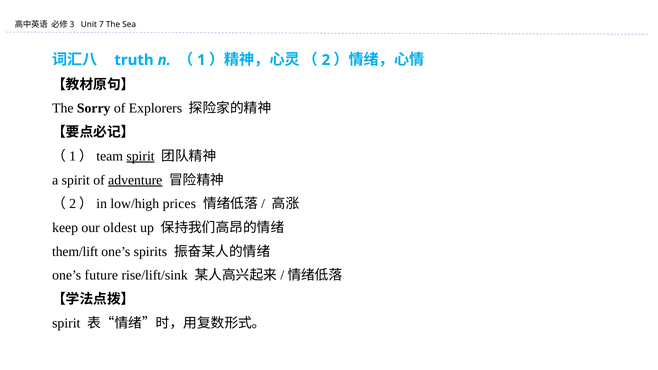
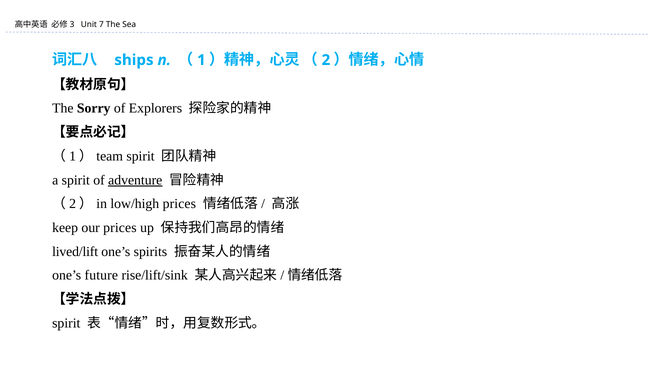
truth: truth -> ships
spirit at (141, 156) underline: present -> none
our oldest: oldest -> prices
them/lift: them/lift -> lived/lift
